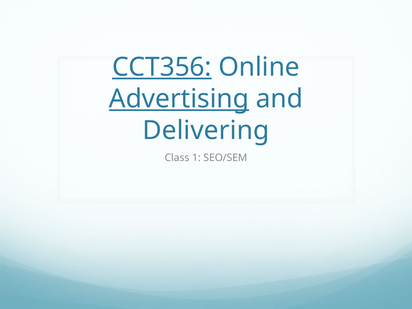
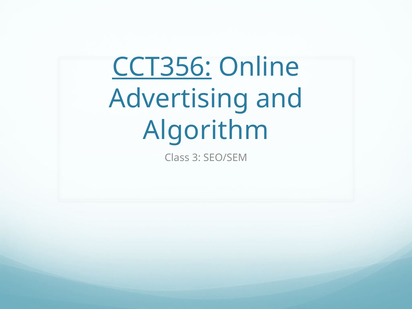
Advertising underline: present -> none
Delivering: Delivering -> Algorithm
1: 1 -> 3
